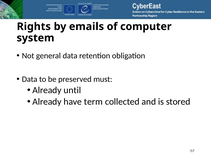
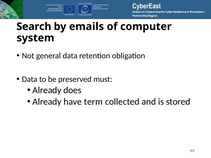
Rights: Rights -> Search
until: until -> does
